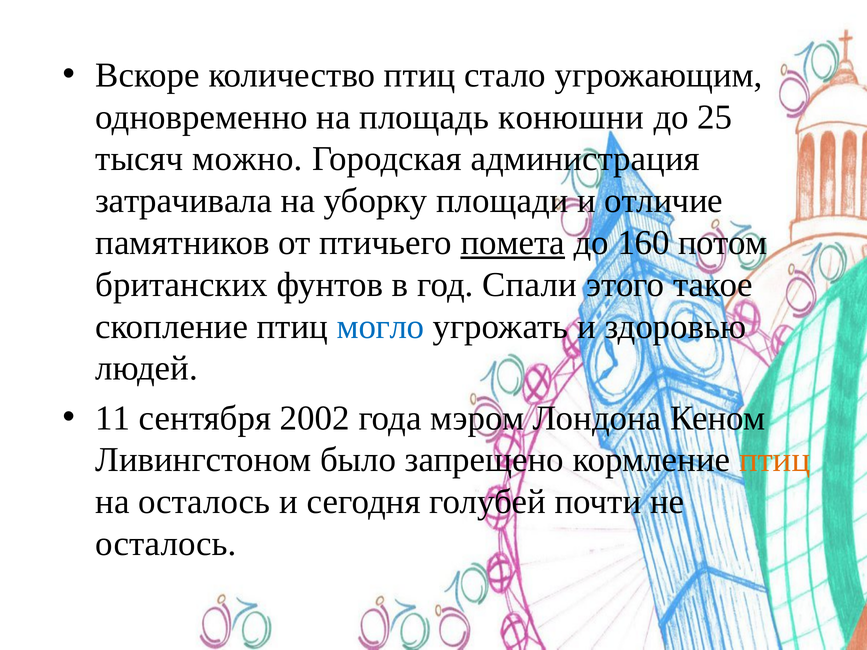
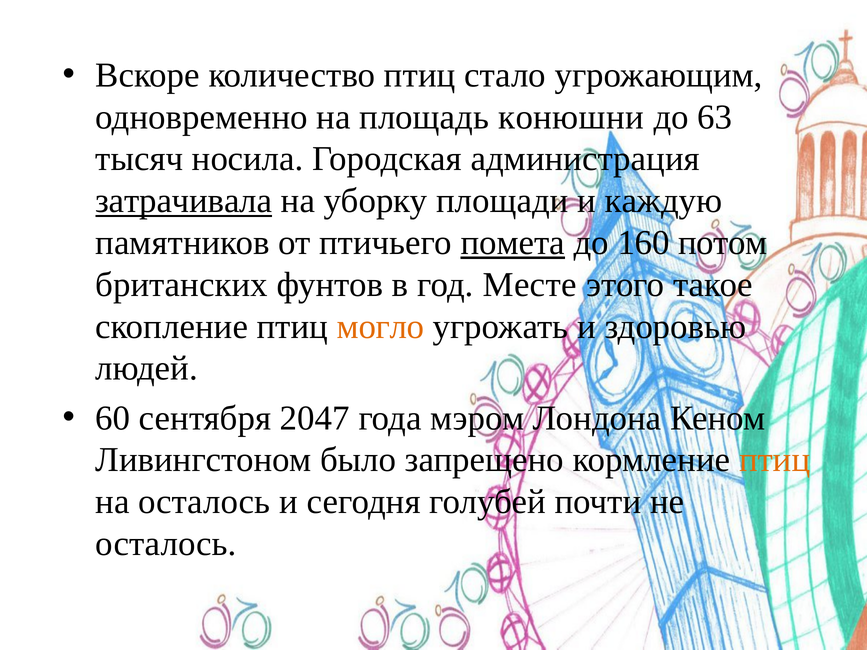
25: 25 -> 63
можно: можно -> носила
затрачивала underline: none -> present
отличие: отличие -> каждую
Спали: Спали -> Месте
могло colour: blue -> orange
11: 11 -> 60
2002: 2002 -> 2047
